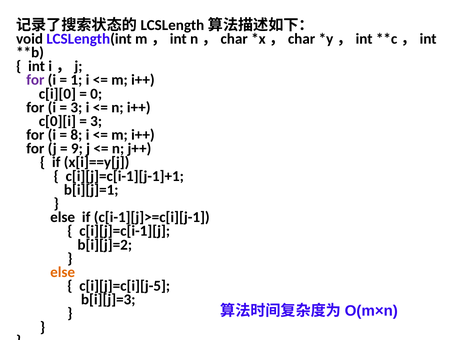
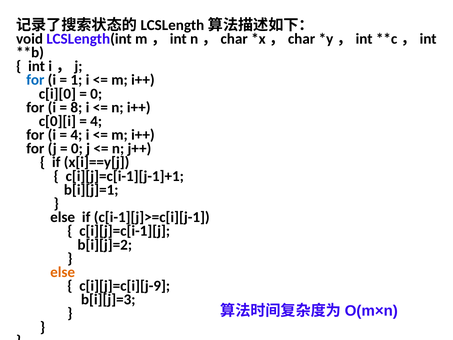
for at (35, 80) colour: purple -> blue
3 at (76, 107): 3 -> 8
3 at (96, 121): 3 -> 4
8 at (76, 135): 8 -> 4
9 at (77, 149): 9 -> 0
c[i][j]=c[i][j-5: c[i][j]=c[i][j-5 -> c[i][j]=c[i][j-9
